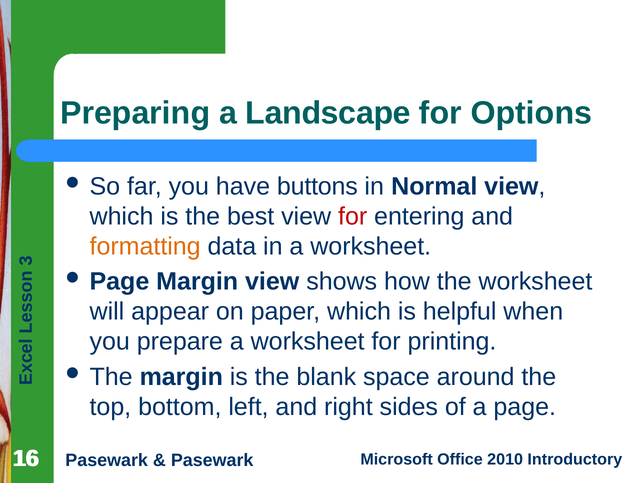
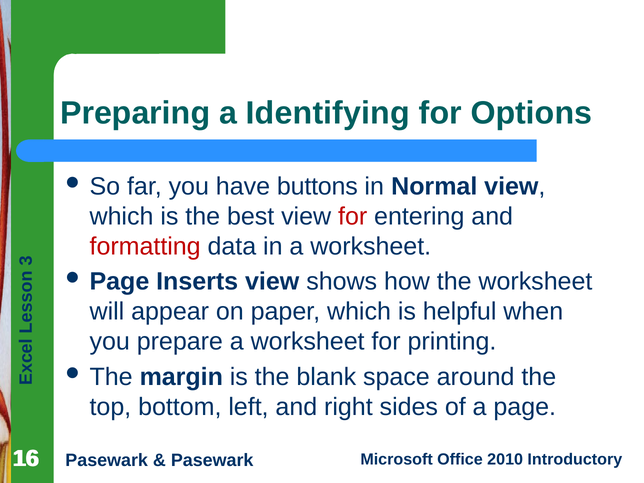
Landscape: Landscape -> Identifying
formatting colour: orange -> red
Page Margin: Margin -> Inserts
